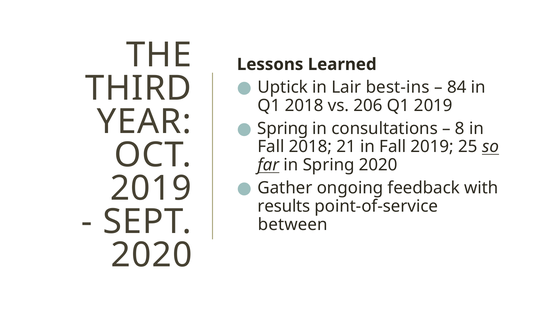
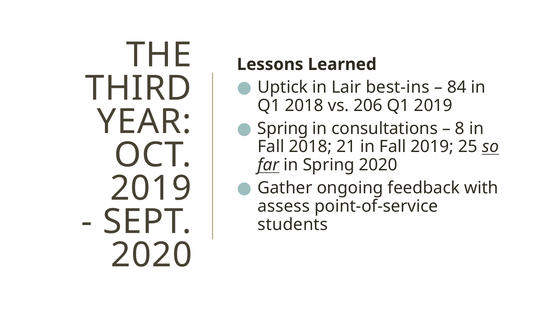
results: results -> assess
between: between -> students
